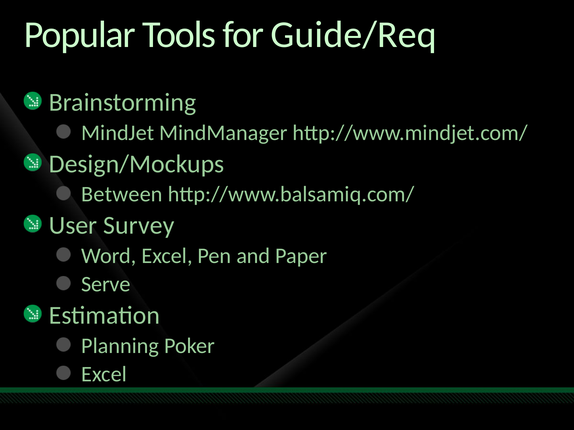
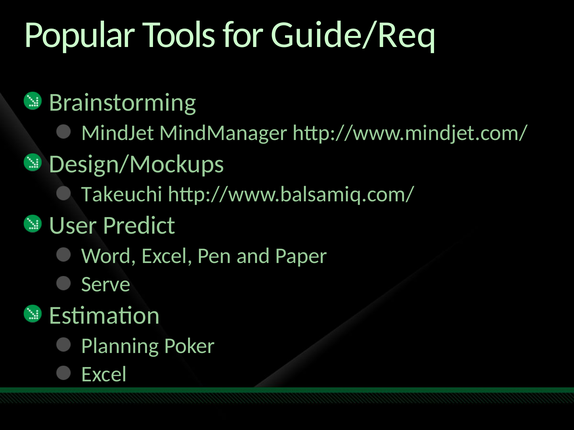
Between: Between -> Takeuchi
Survey: Survey -> Predict
